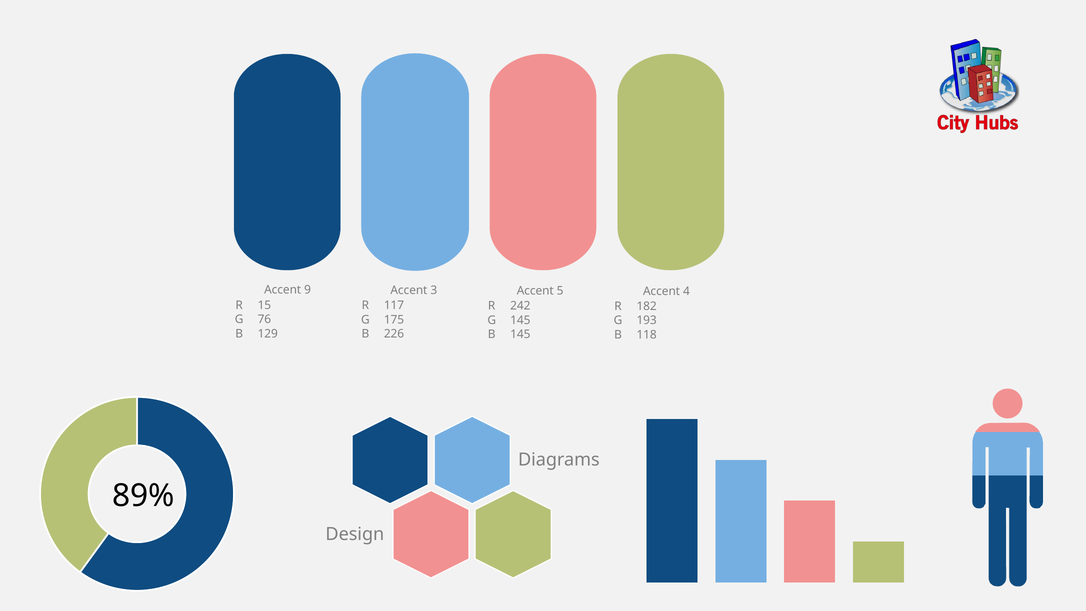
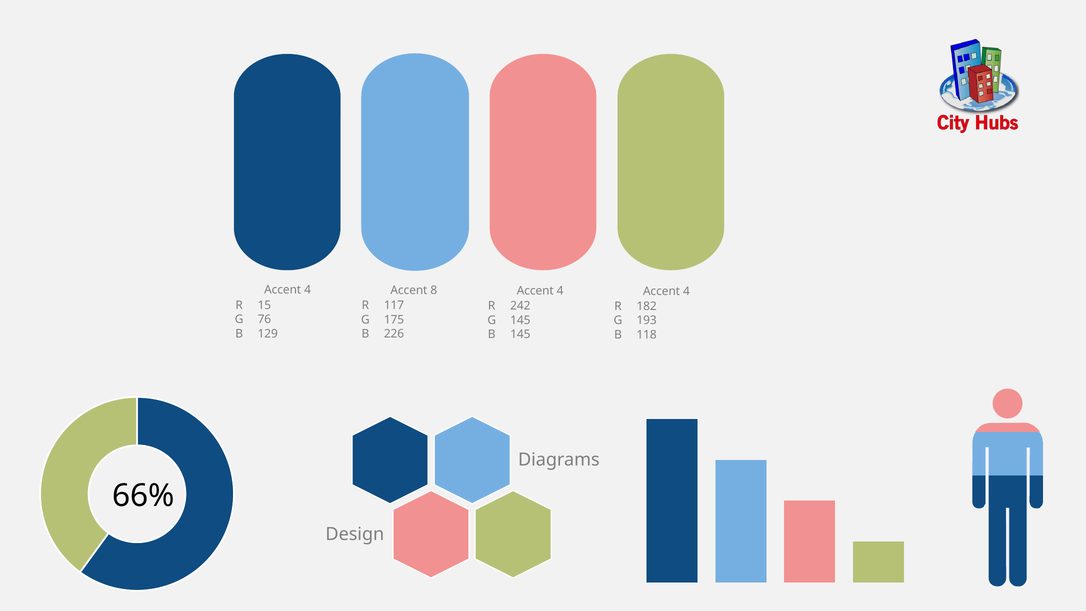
9 at (308, 290): 9 -> 4
3: 3 -> 8
5 at (560, 291): 5 -> 4
89%: 89% -> 66%
